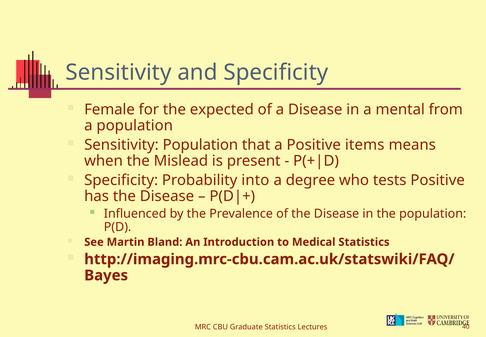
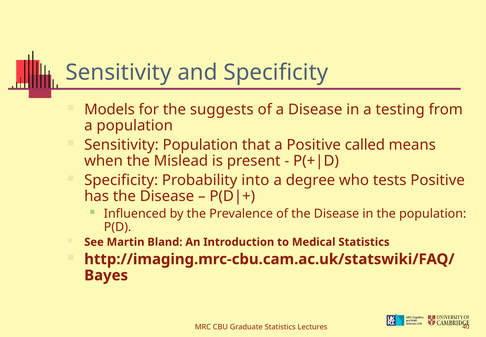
Female: Female -> Models
expected: expected -> suggests
mental: mental -> testing
items: items -> called
